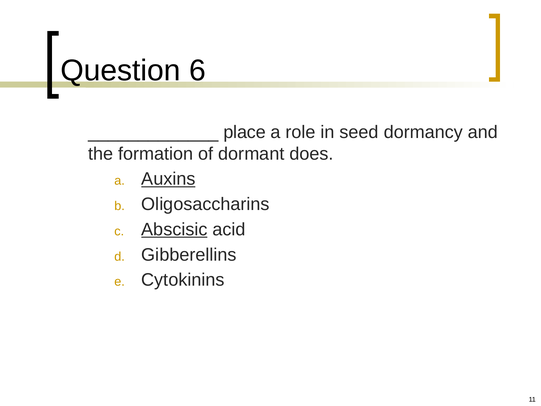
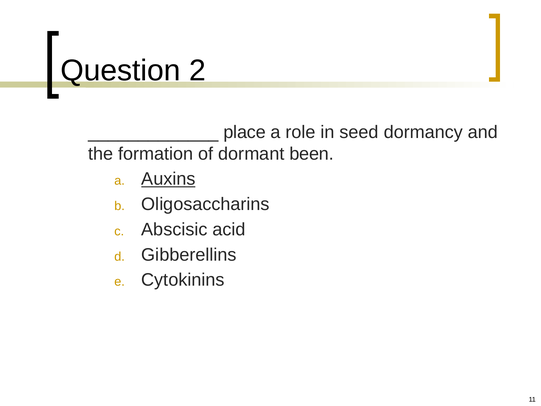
6: 6 -> 2
does: does -> been
Abscisic underline: present -> none
